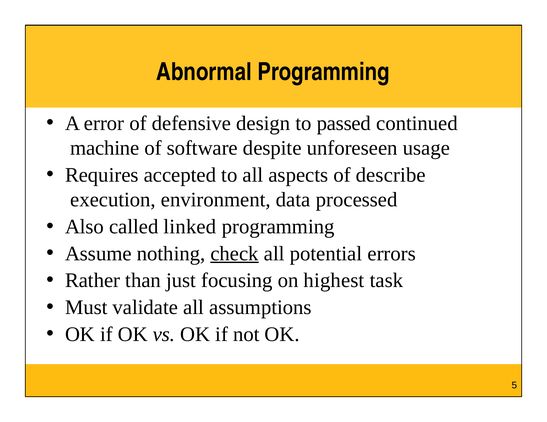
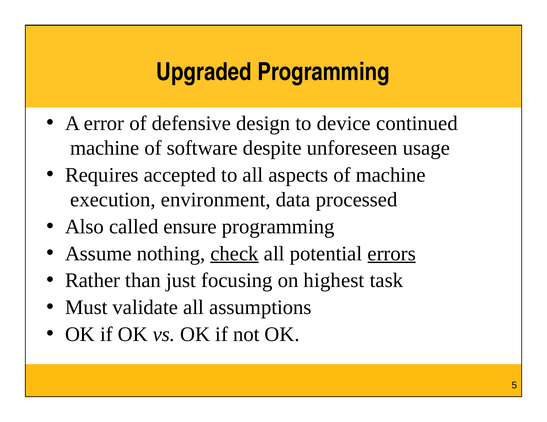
Abnormal: Abnormal -> Upgraded
passed: passed -> device
of describe: describe -> machine
linked: linked -> ensure
errors underline: none -> present
